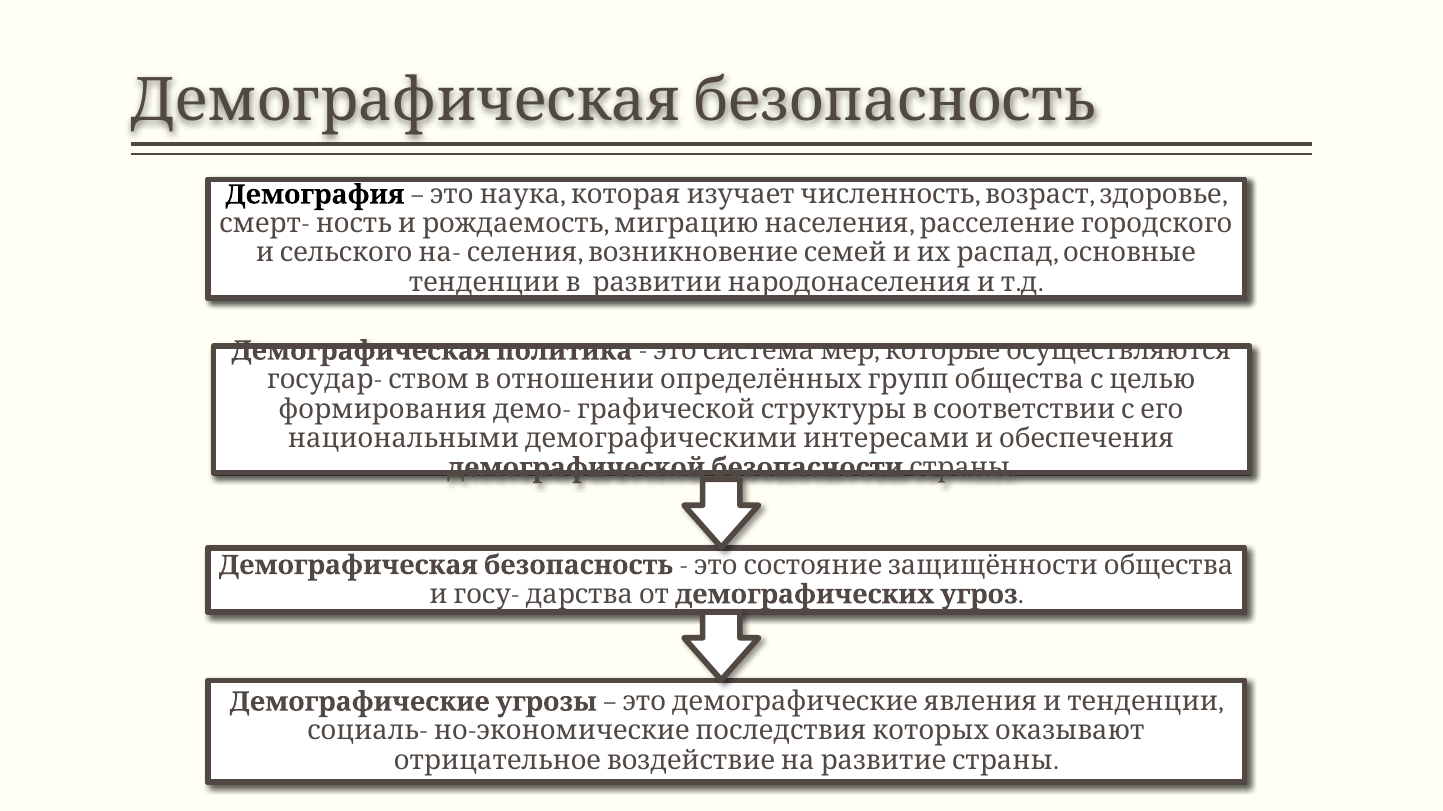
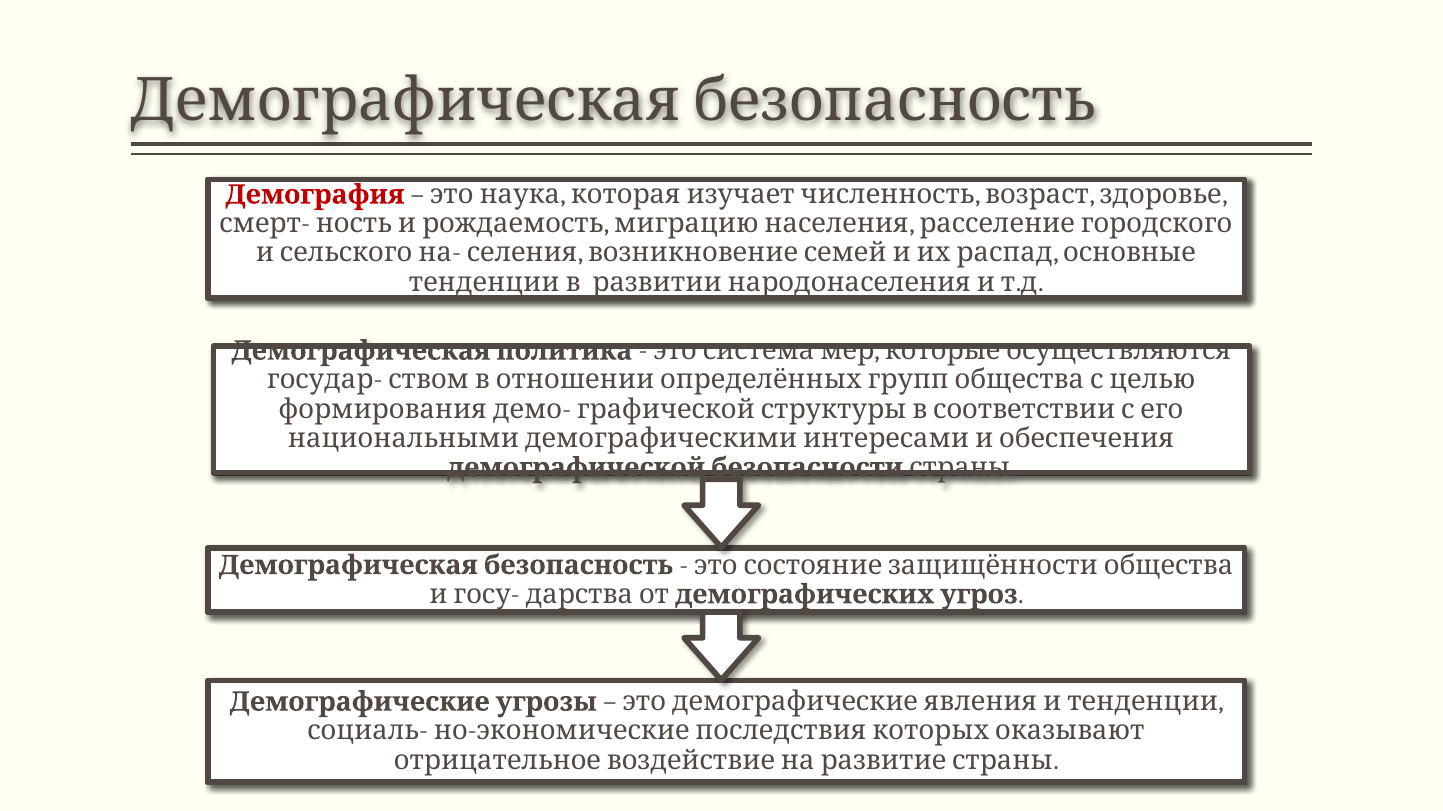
Демография colour: black -> red
